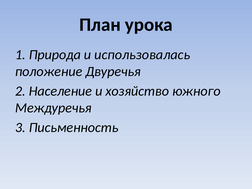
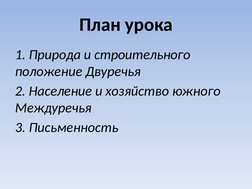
использовалась: использовалась -> строительного
